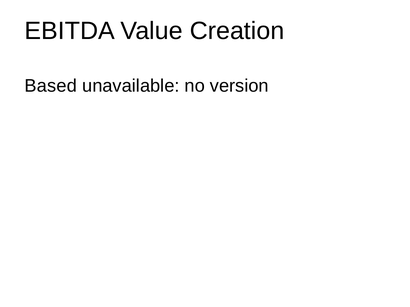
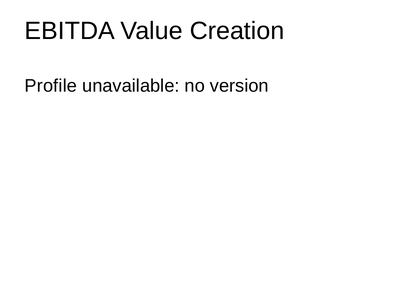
Based: Based -> Profile
